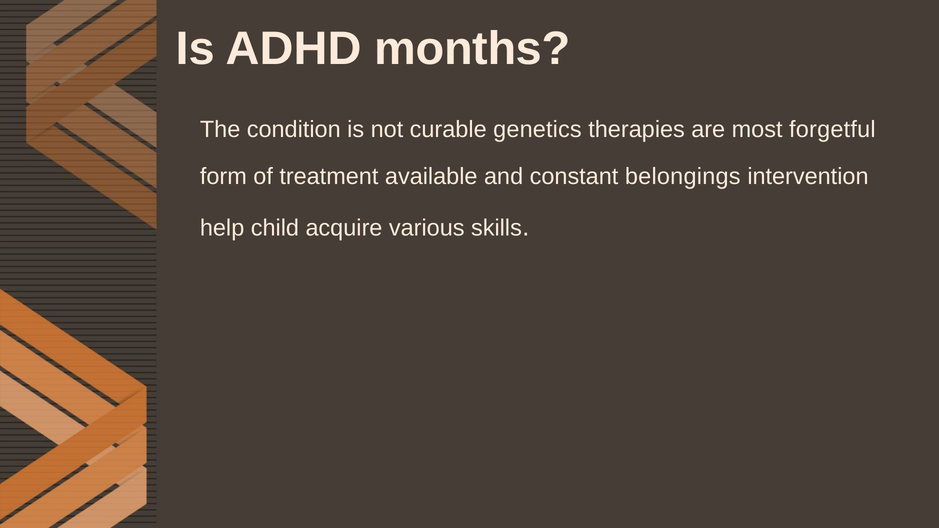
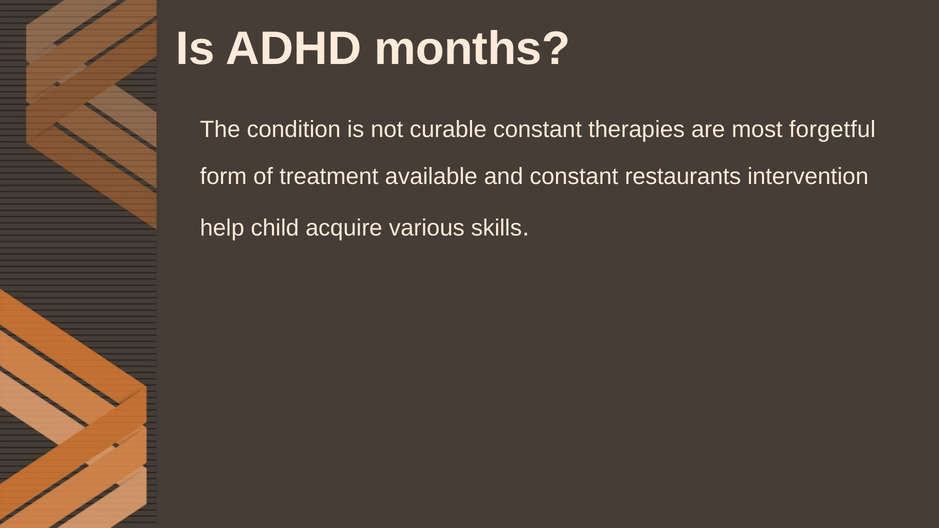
curable genetics: genetics -> constant
belongings: belongings -> restaurants
